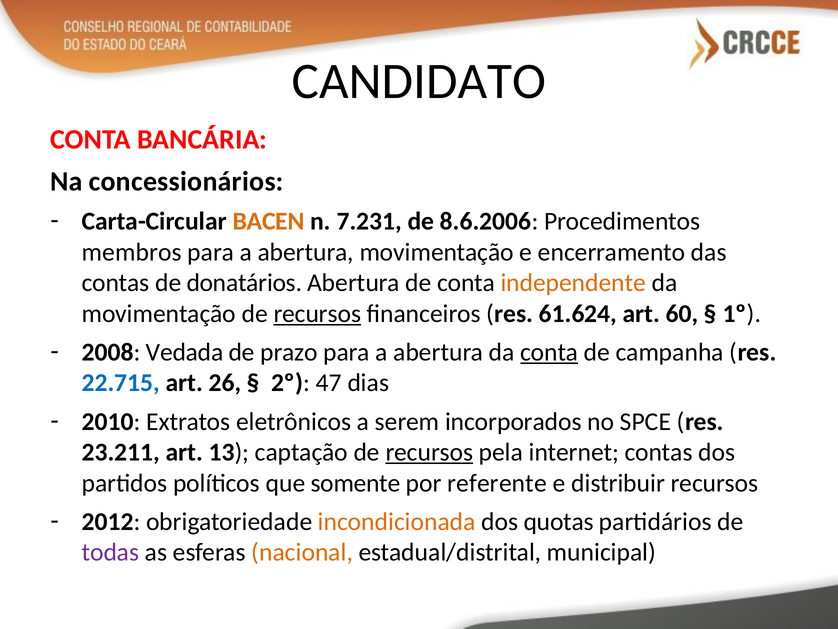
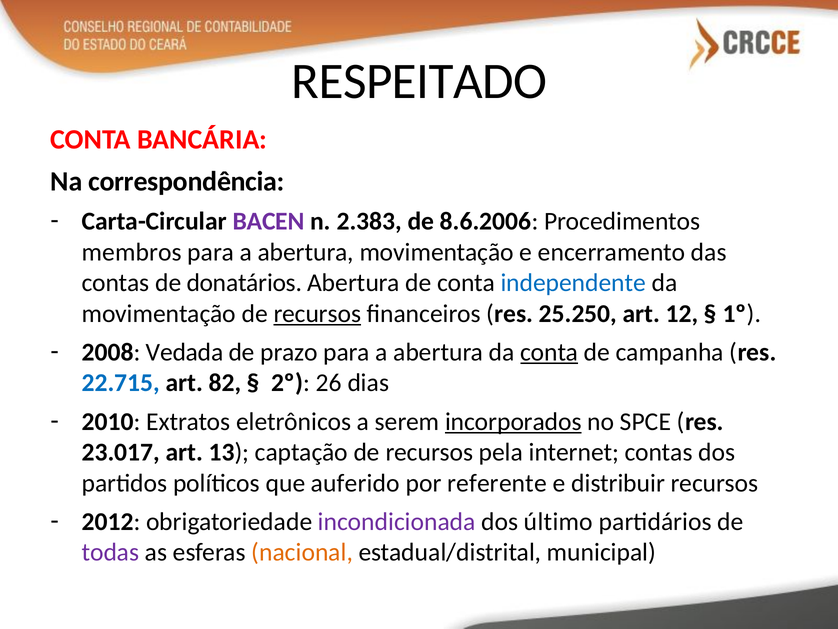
CANDIDATO: CANDIDATO -> RESPEITADO
concessionários: concessionários -> correspondência
BACEN colour: orange -> purple
7.231: 7.231 -> 2.383
independente colour: orange -> blue
61.624: 61.624 -> 25.250
60: 60 -> 12
26: 26 -> 82
47: 47 -> 26
incorporados underline: none -> present
23.211: 23.211 -> 23.017
recursos at (429, 452) underline: present -> none
somente: somente -> auferido
incondicionada colour: orange -> purple
quotas: quotas -> último
